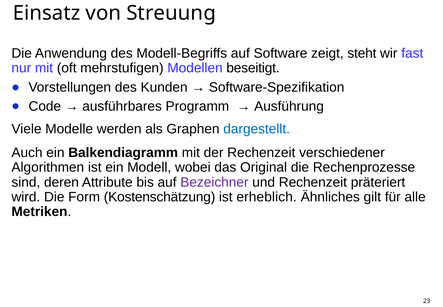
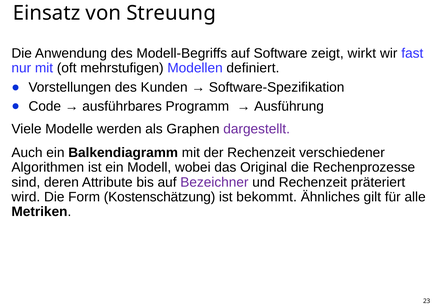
steht: steht -> wirkt
beseitigt: beseitigt -> definiert
dargestellt colour: blue -> purple
erheblich: erheblich -> bekommt
